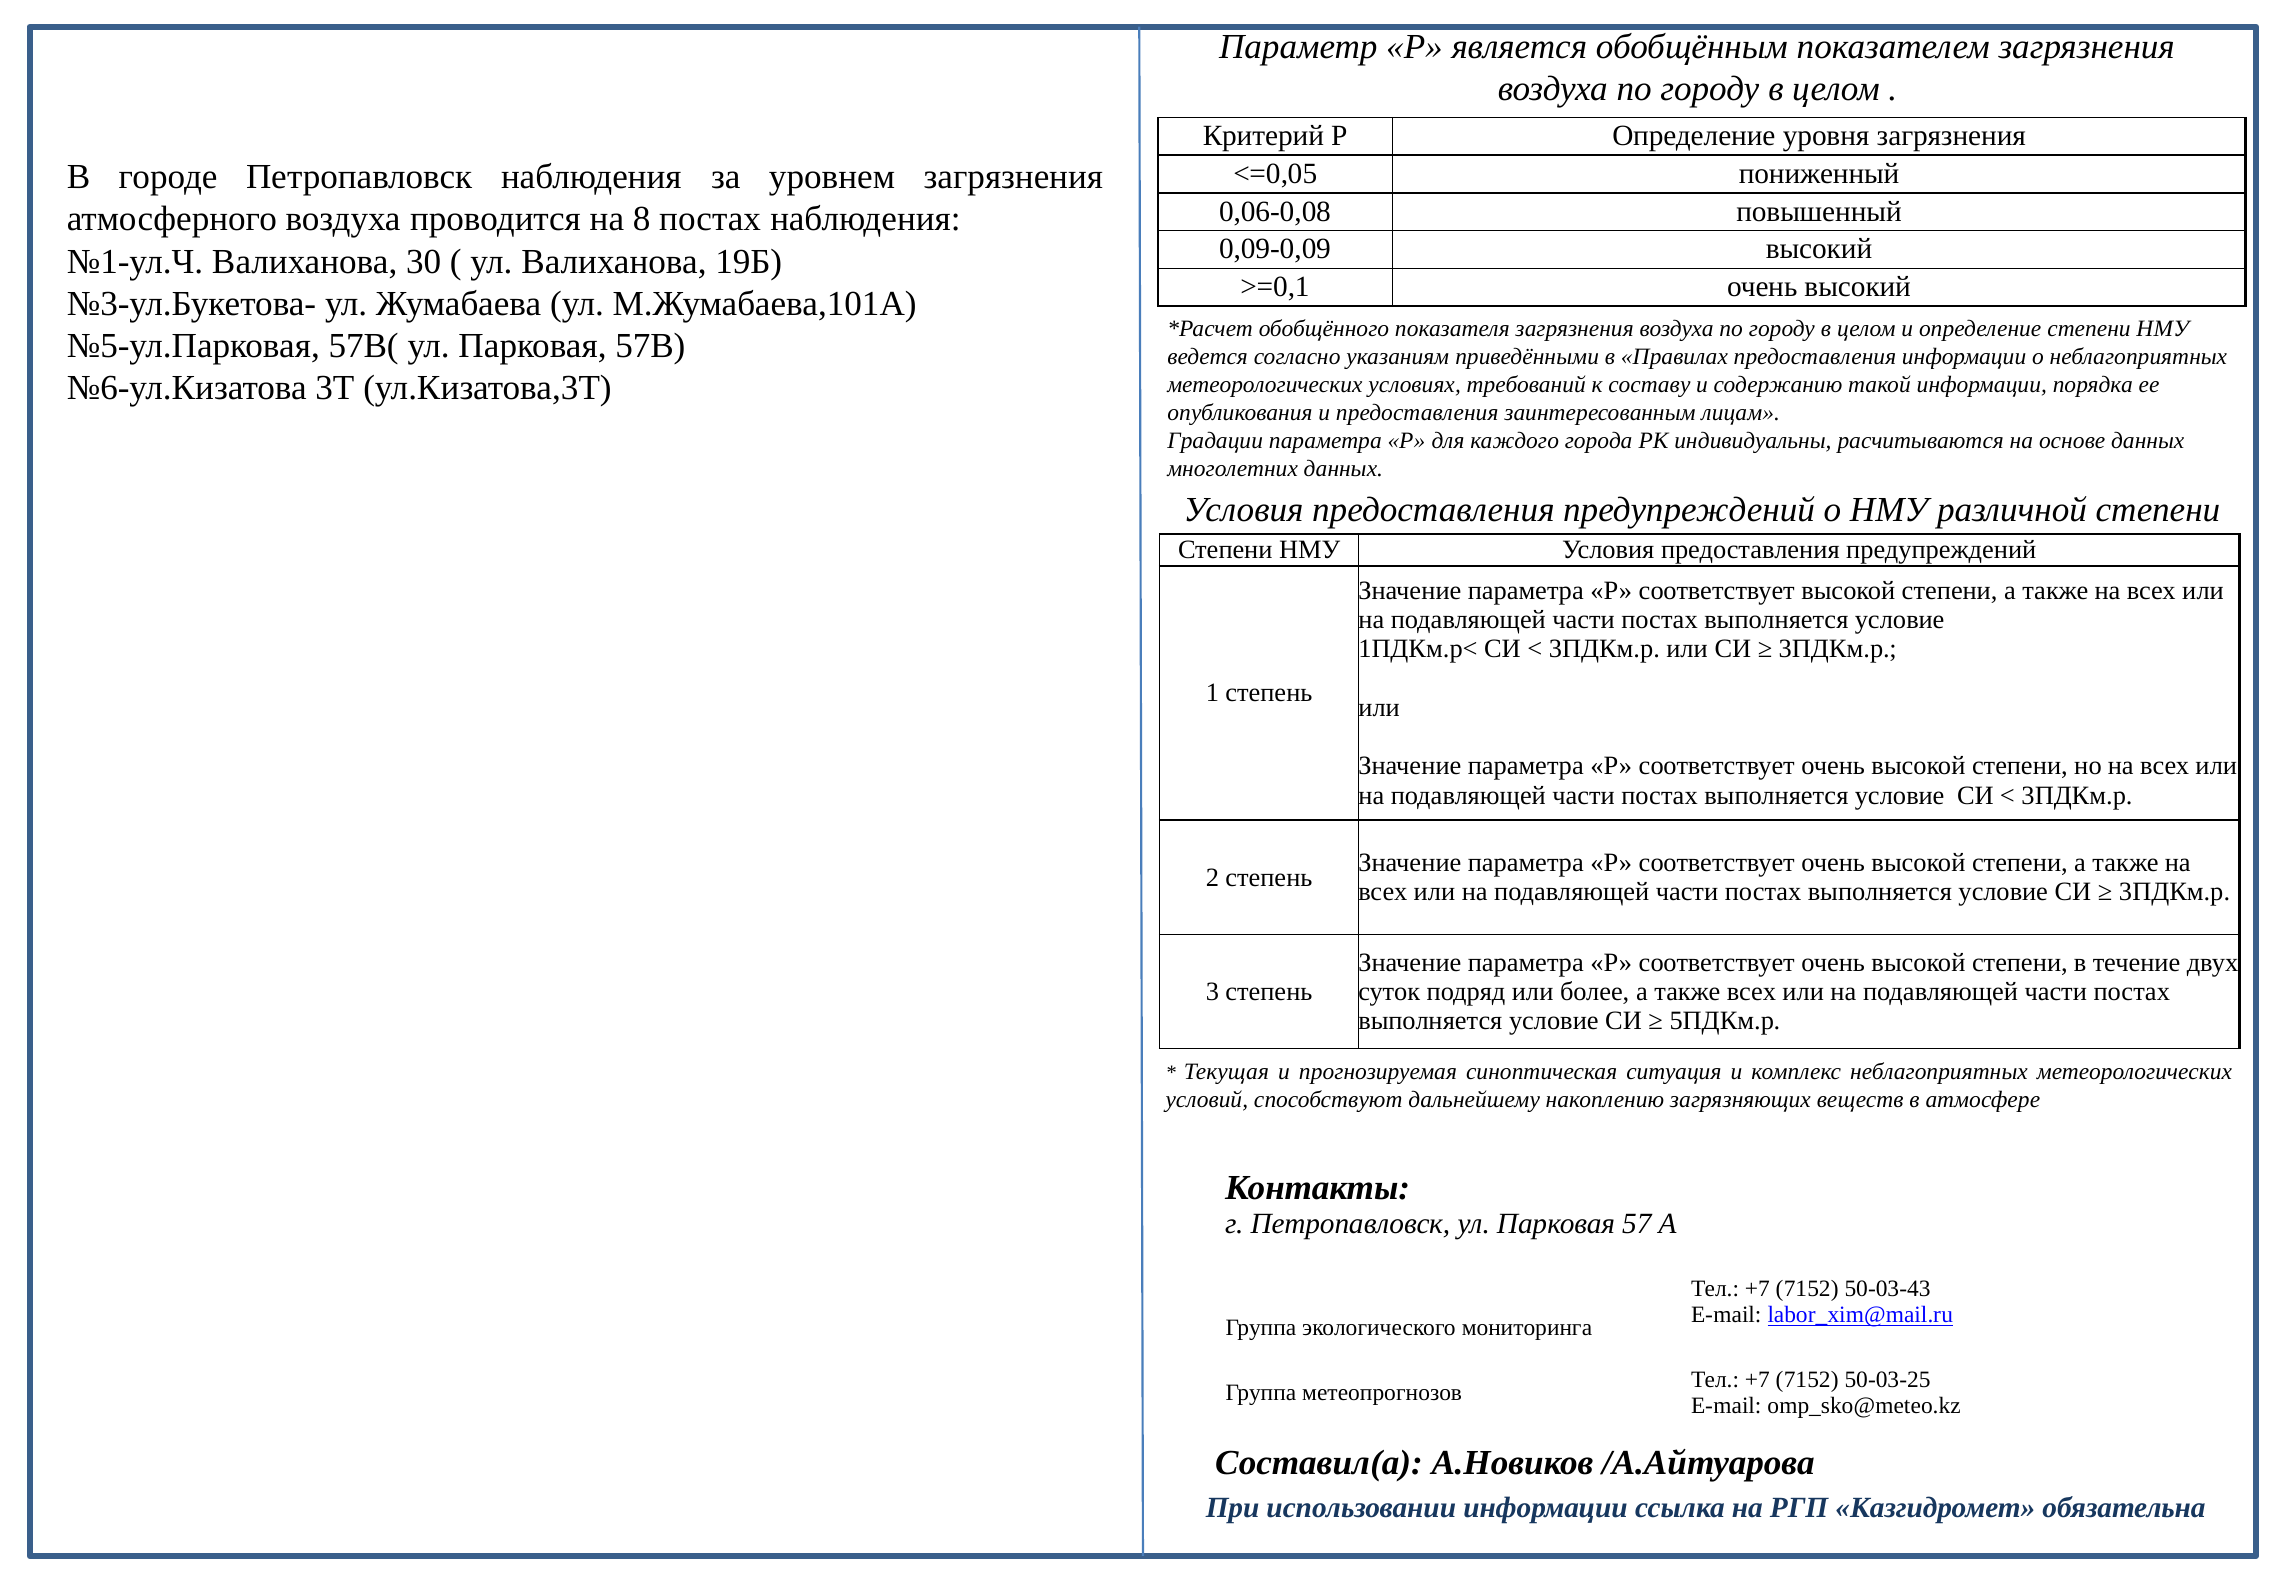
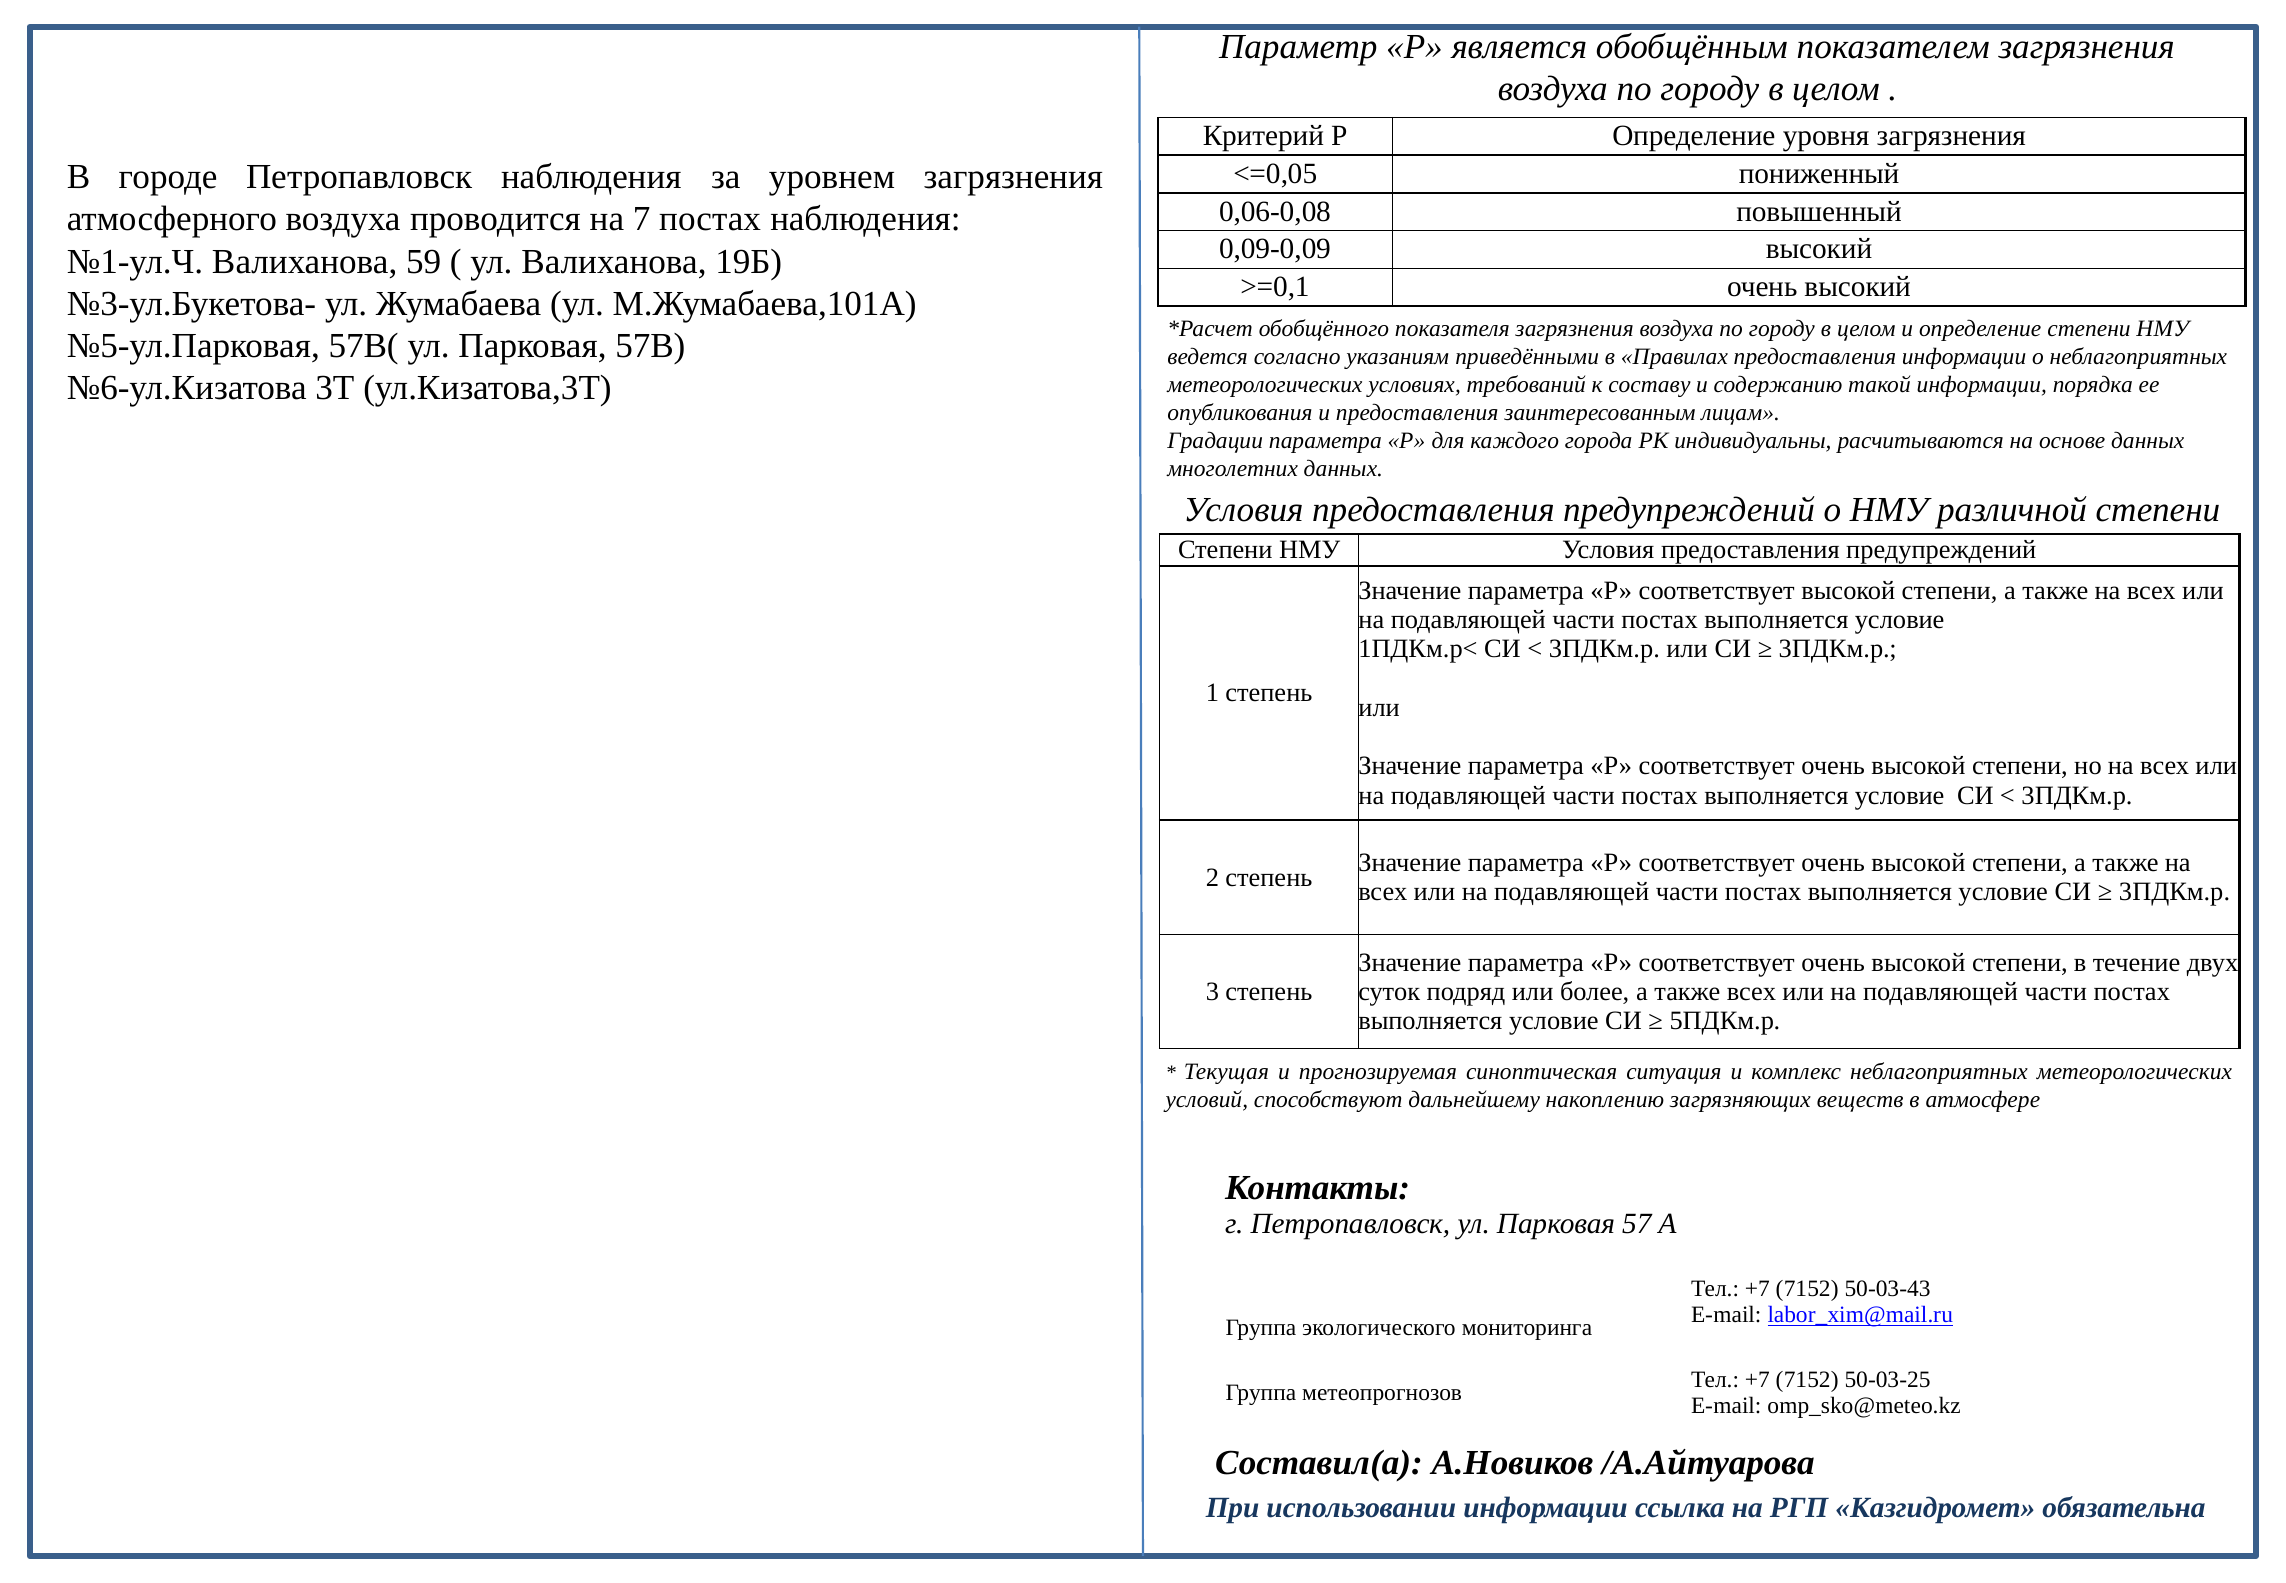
8: 8 -> 7
30: 30 -> 59
